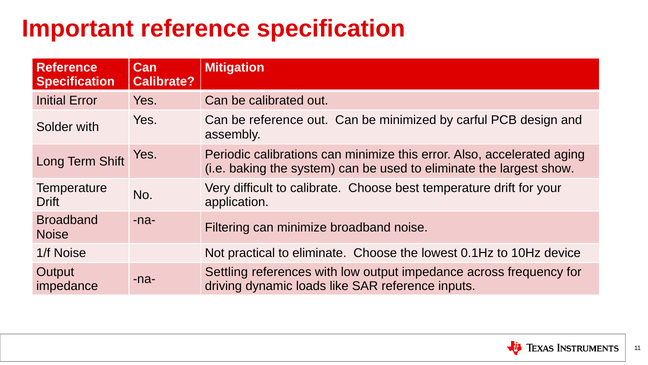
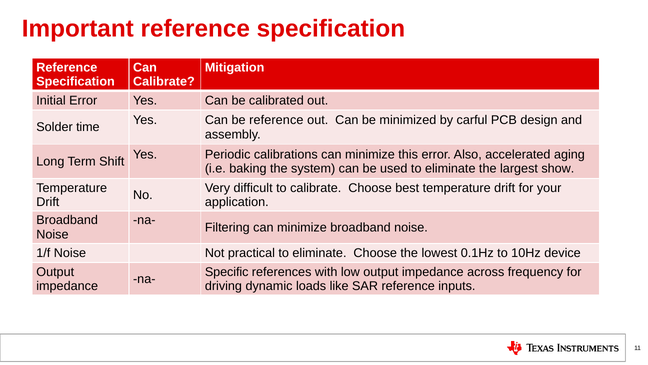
Solder with: with -> time
Settling: Settling -> Specific
